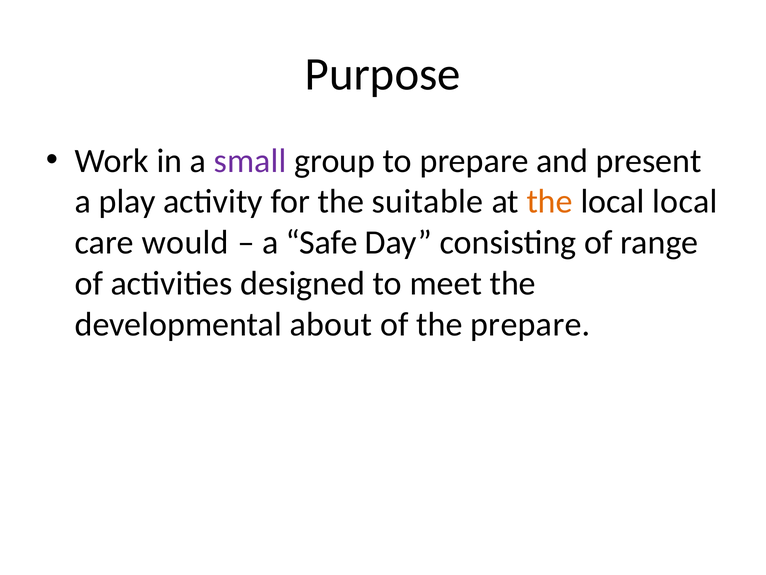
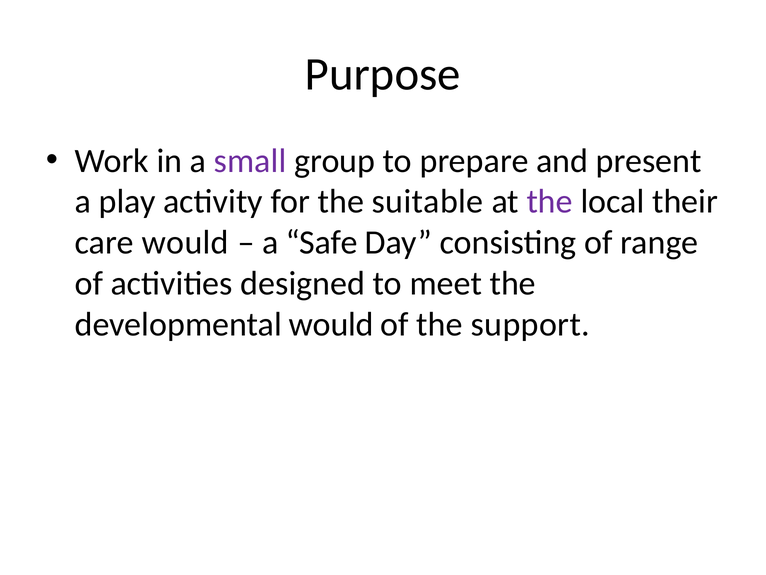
the at (550, 202) colour: orange -> purple
local local: local -> their
developmental about: about -> would
the prepare: prepare -> support
